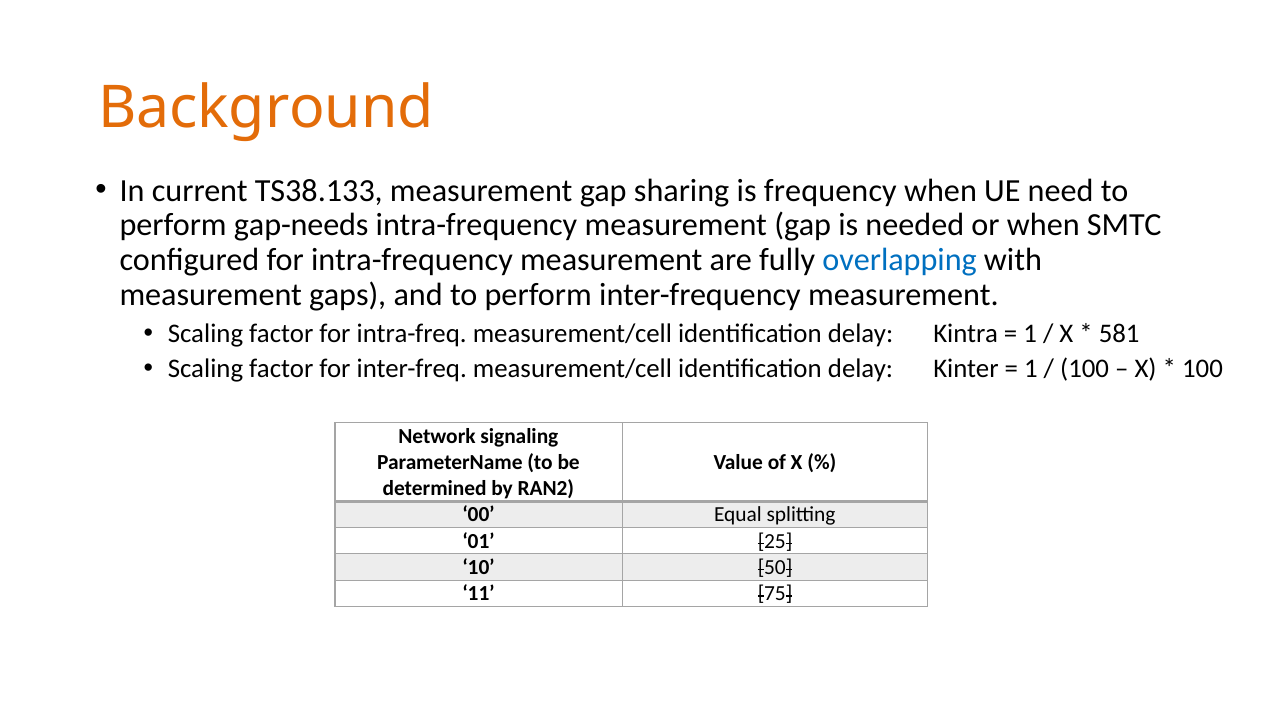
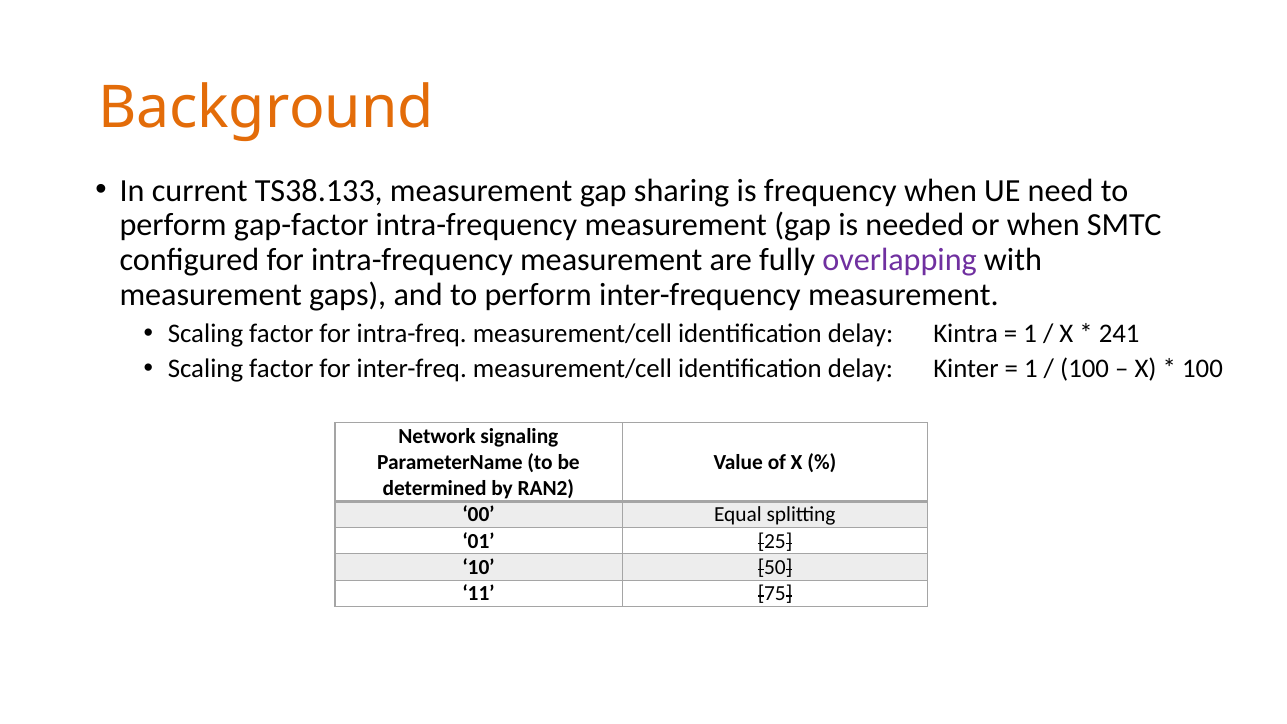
gap-needs: gap-needs -> gap-factor
overlapping colour: blue -> purple
581: 581 -> 241
